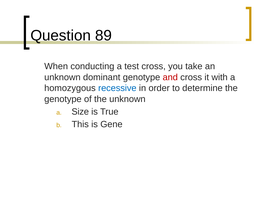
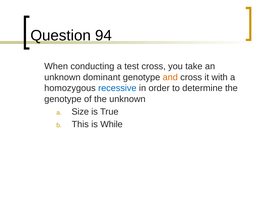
89: 89 -> 94
and colour: red -> orange
Gene: Gene -> While
